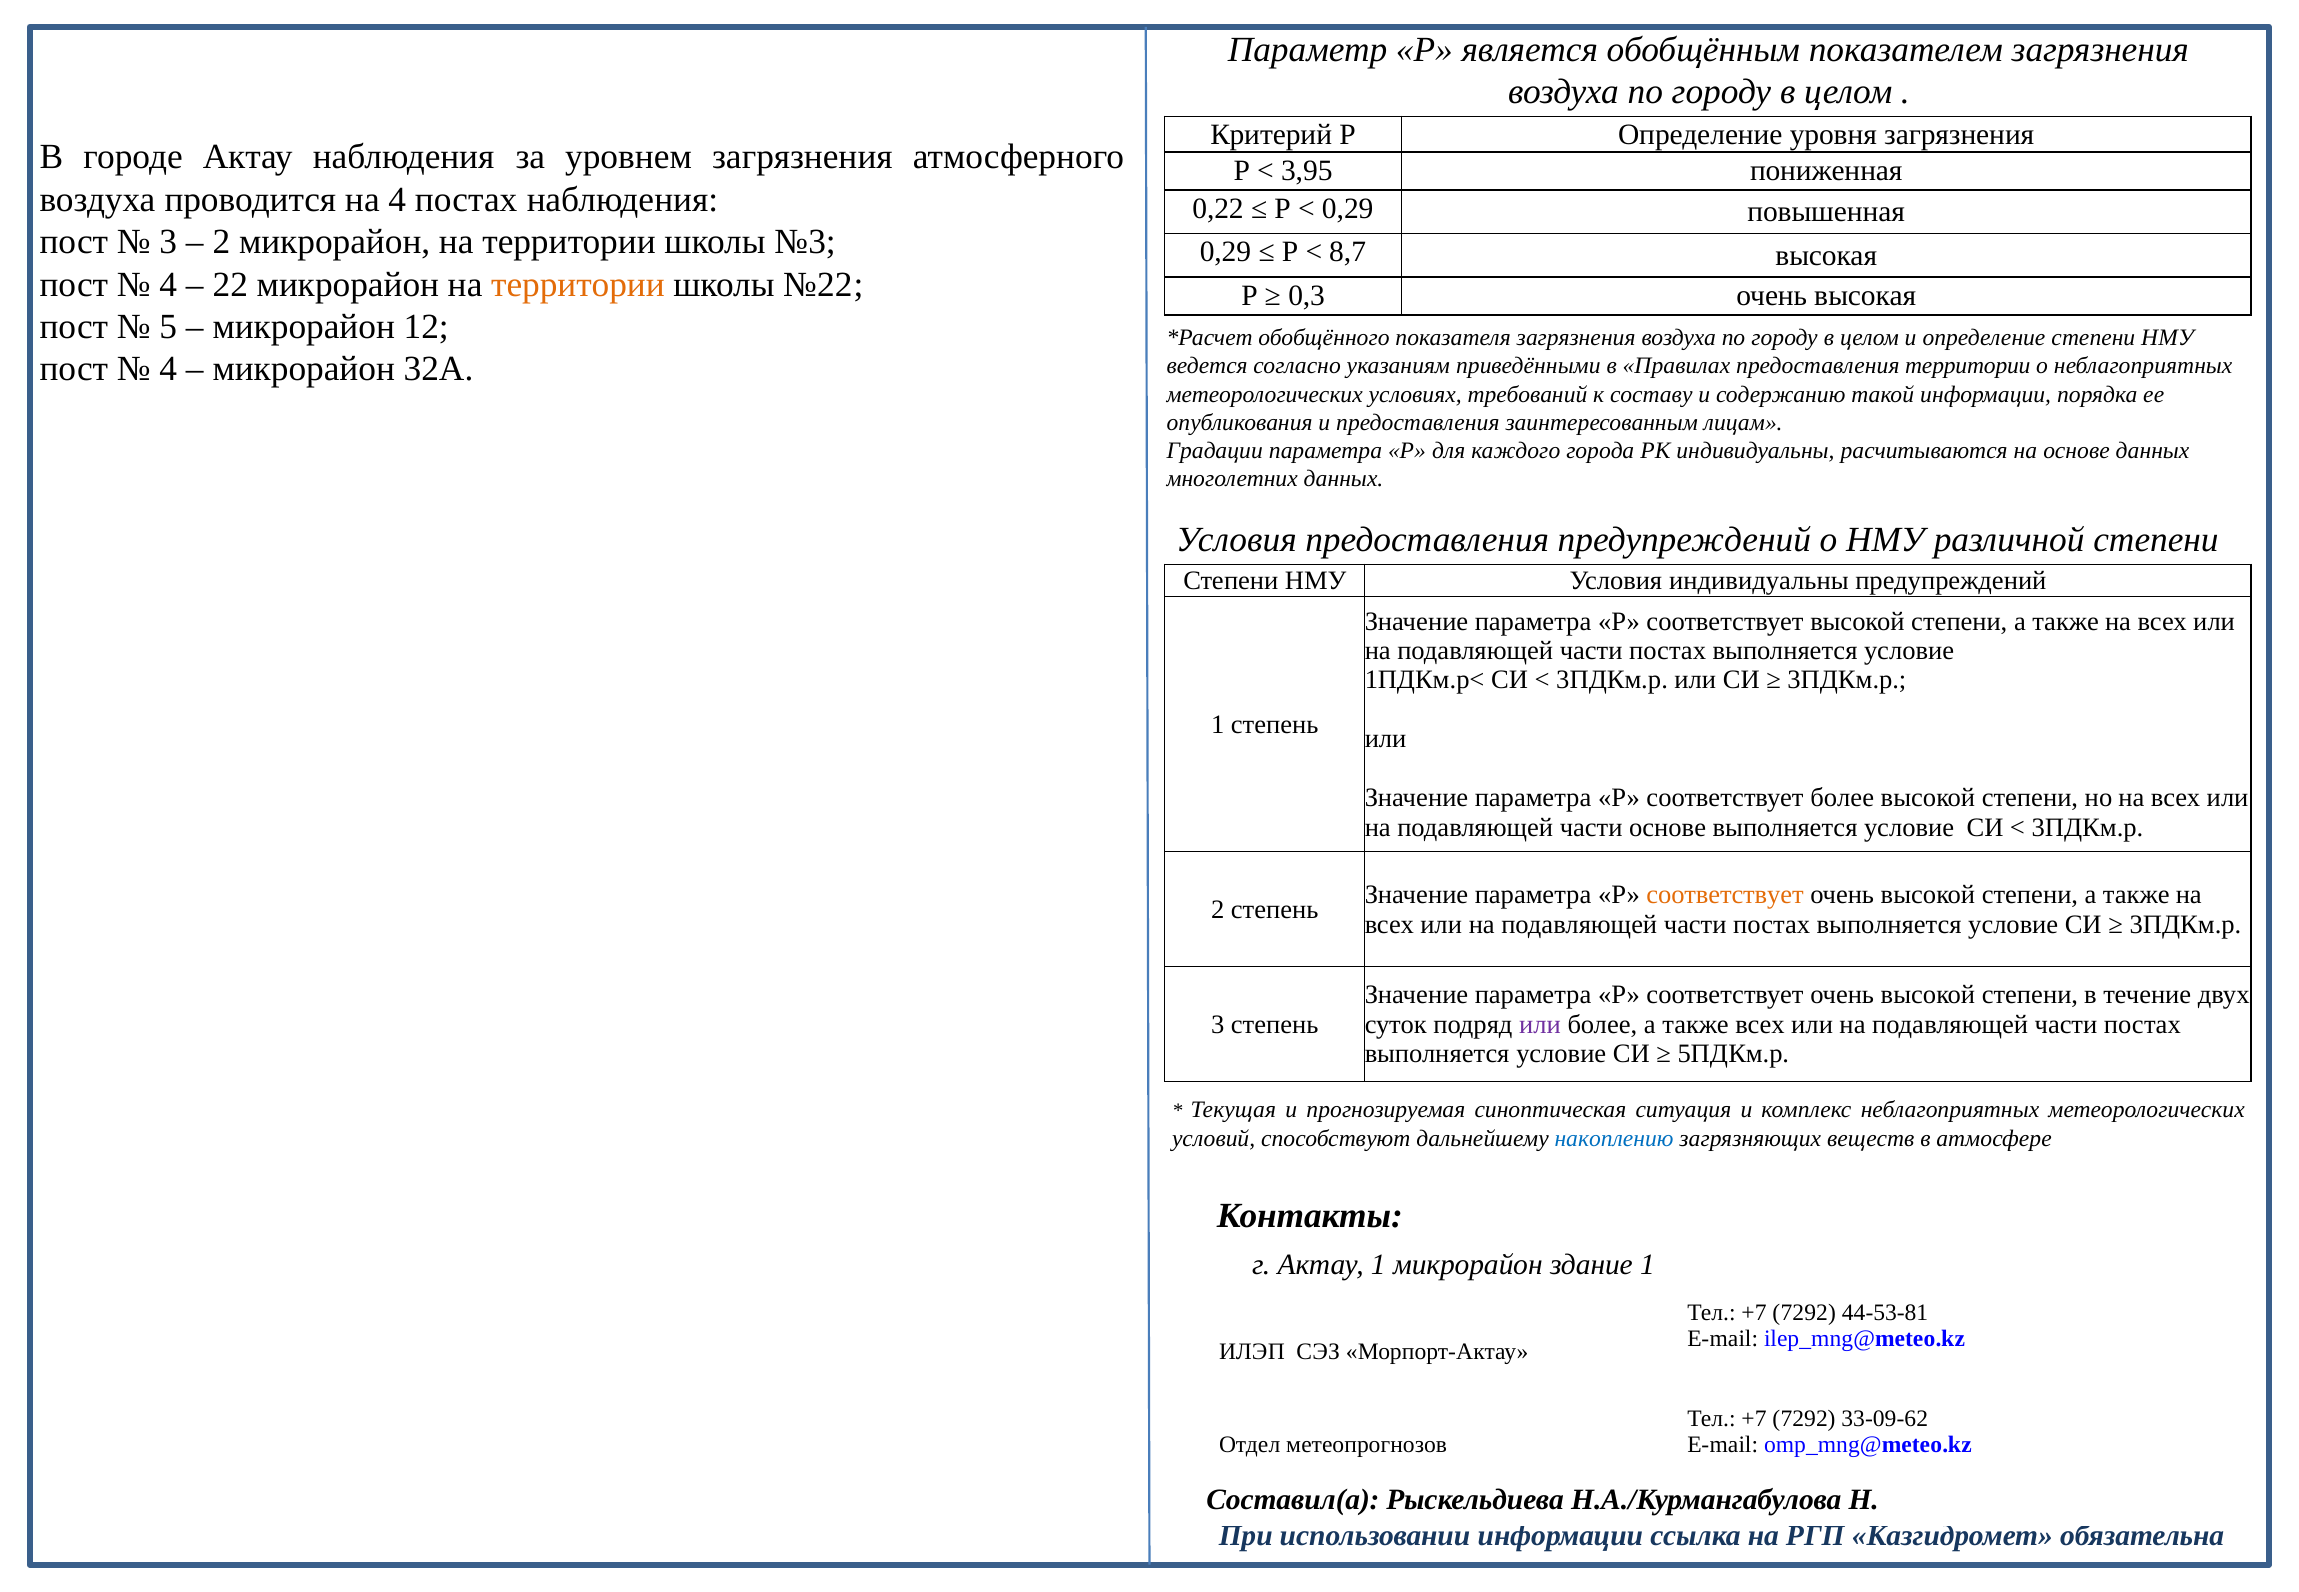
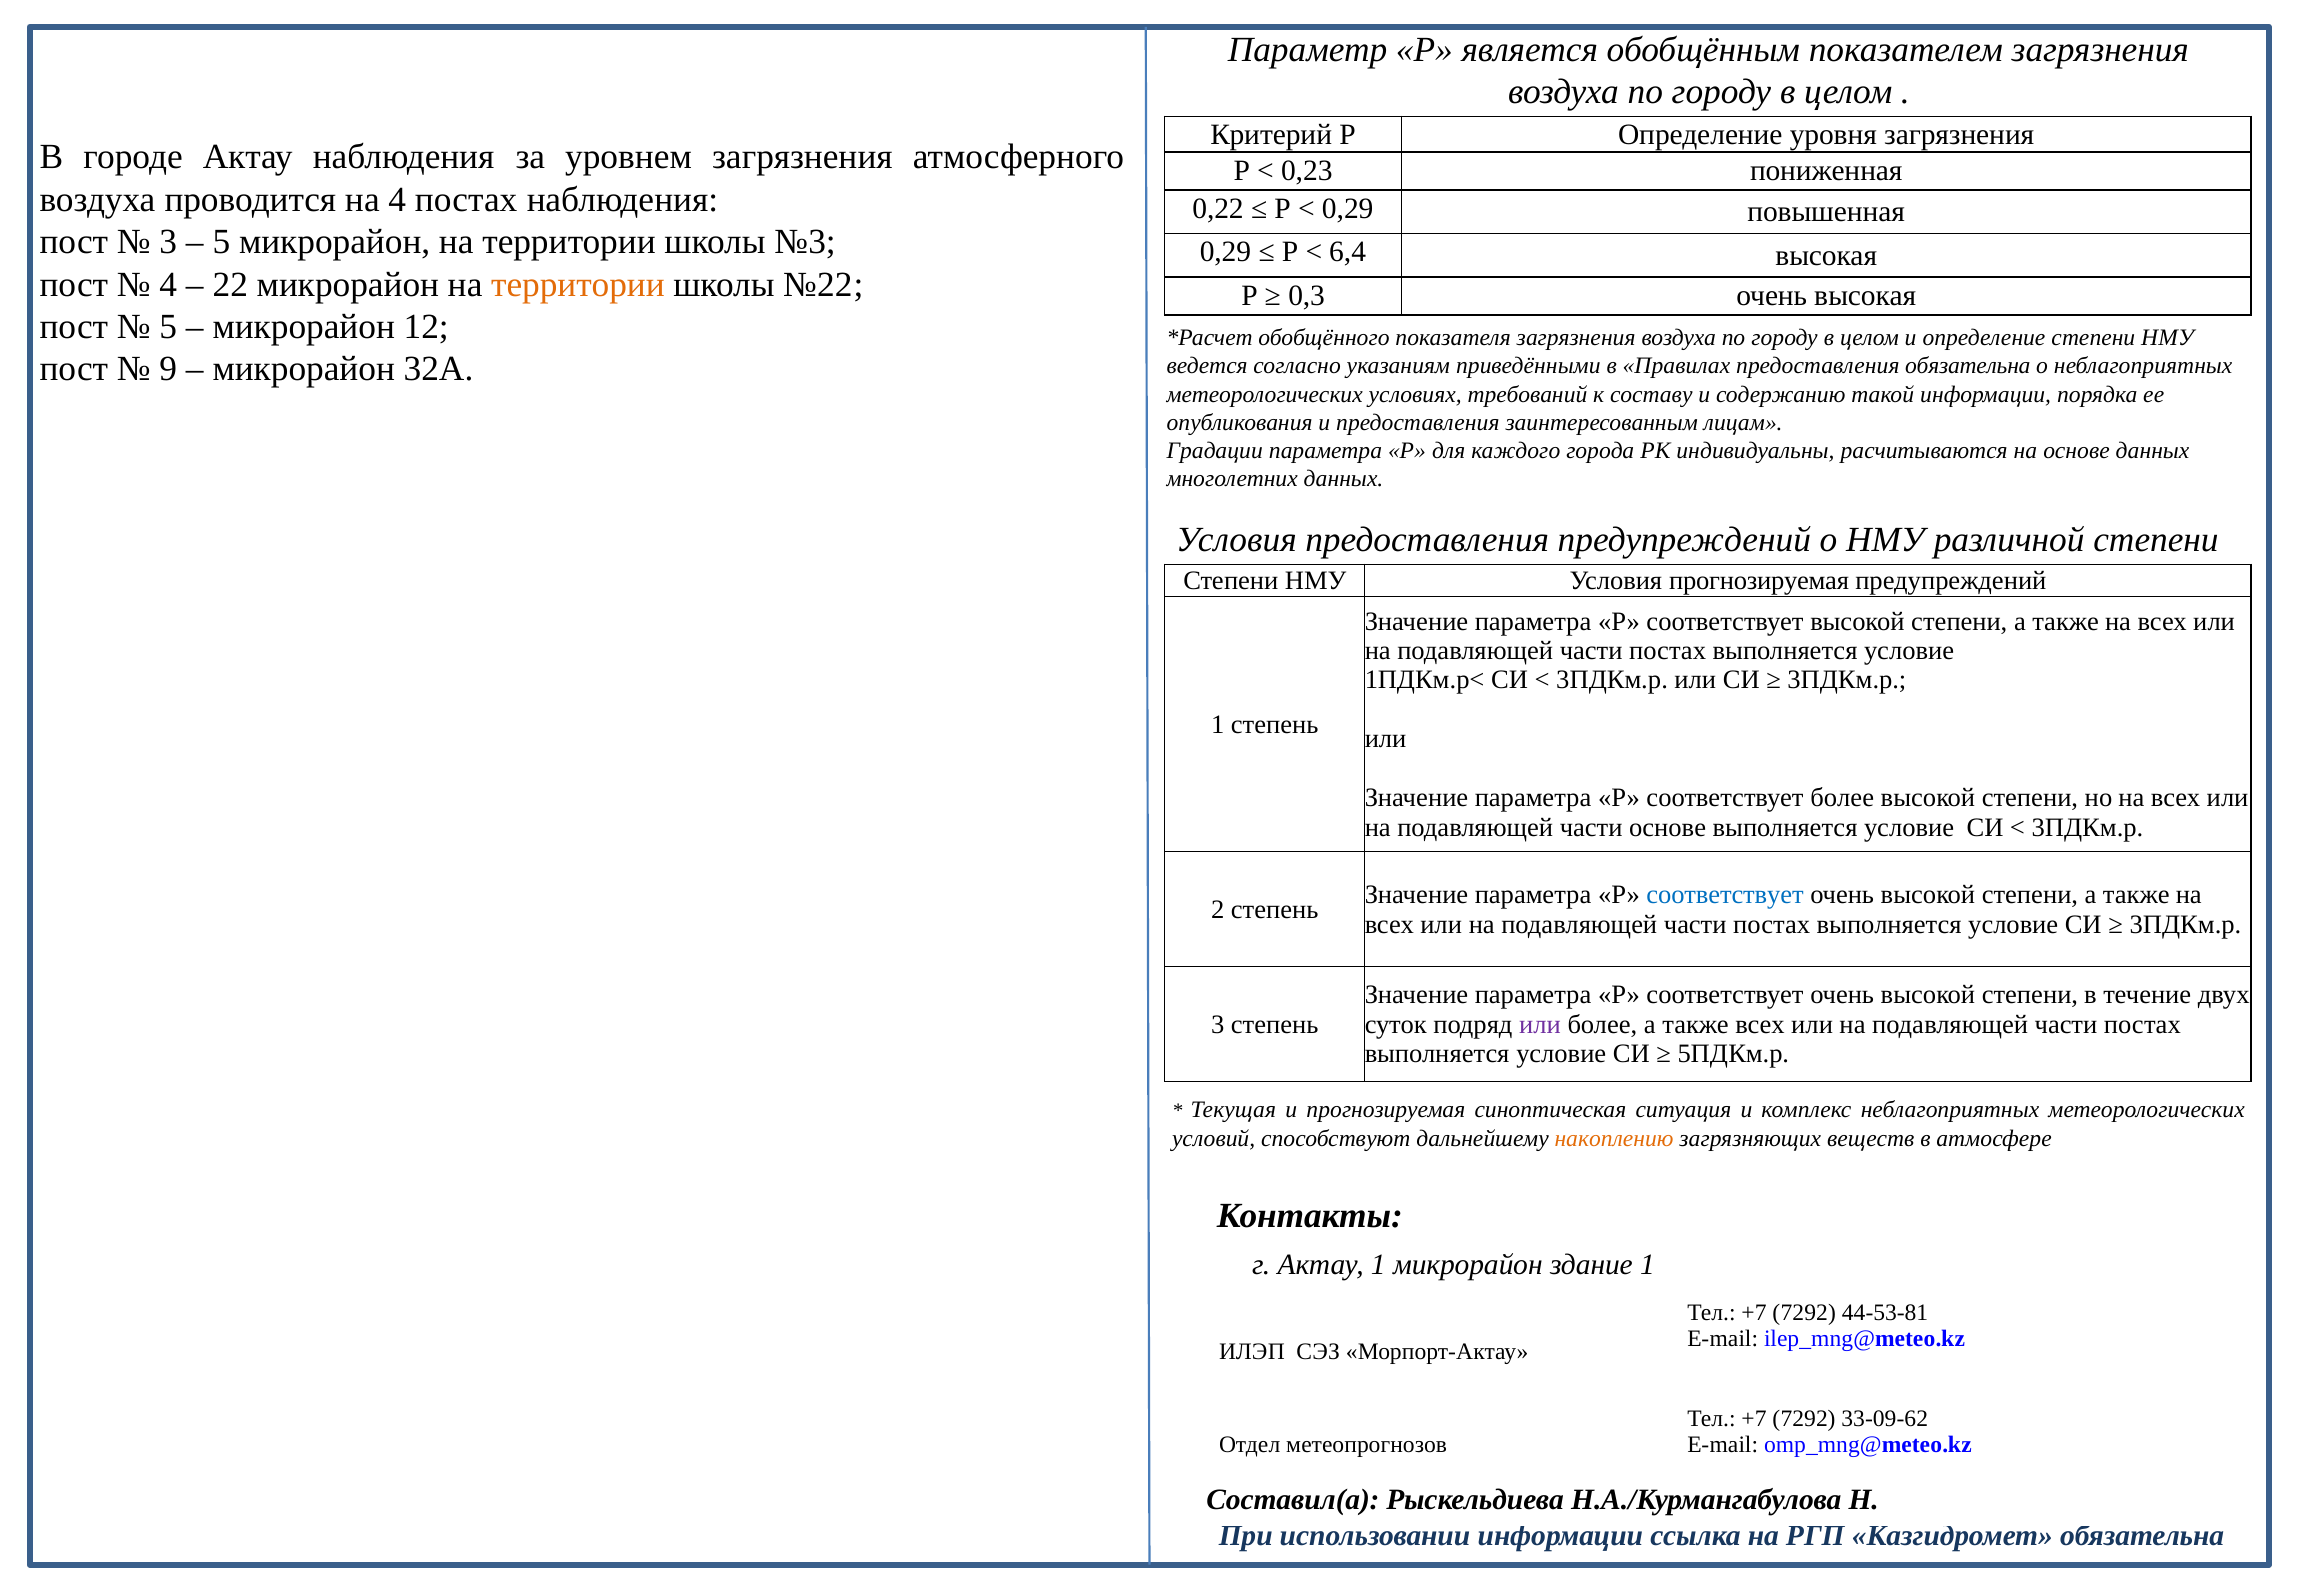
3,95: 3,95 -> 0,23
2 at (221, 242): 2 -> 5
8,7: 8,7 -> 6,4
4 at (168, 369): 4 -> 9
предоставления территории: территории -> обязательна
Условия индивидуальны: индивидуальны -> прогнозируемая
соответствует at (1725, 895) colour: orange -> blue
накоплению colour: blue -> orange
